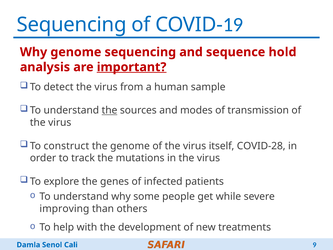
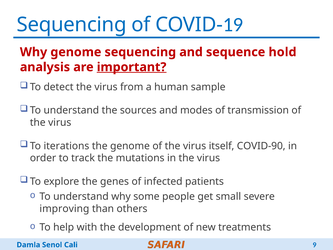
the at (109, 110) underline: present -> none
construct: construct -> iterations
COVID-28: COVID-28 -> COVID-90
while: while -> small
